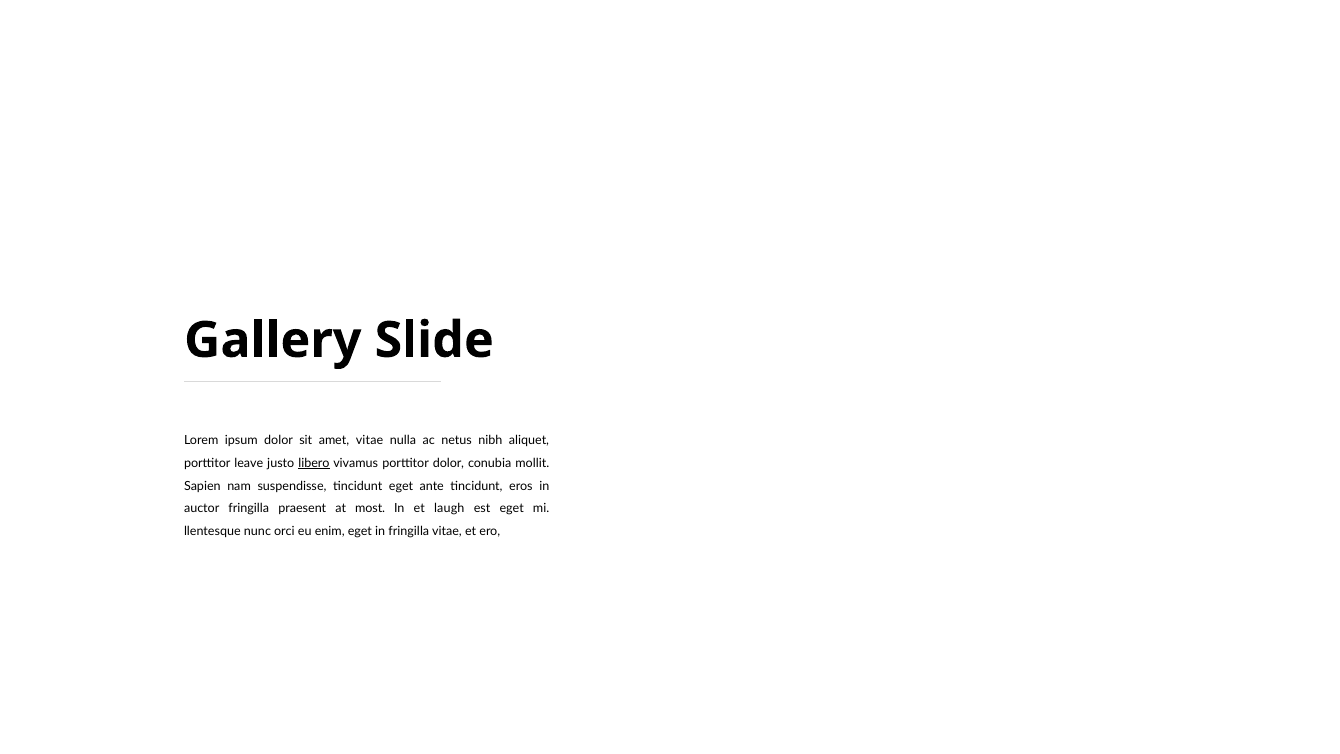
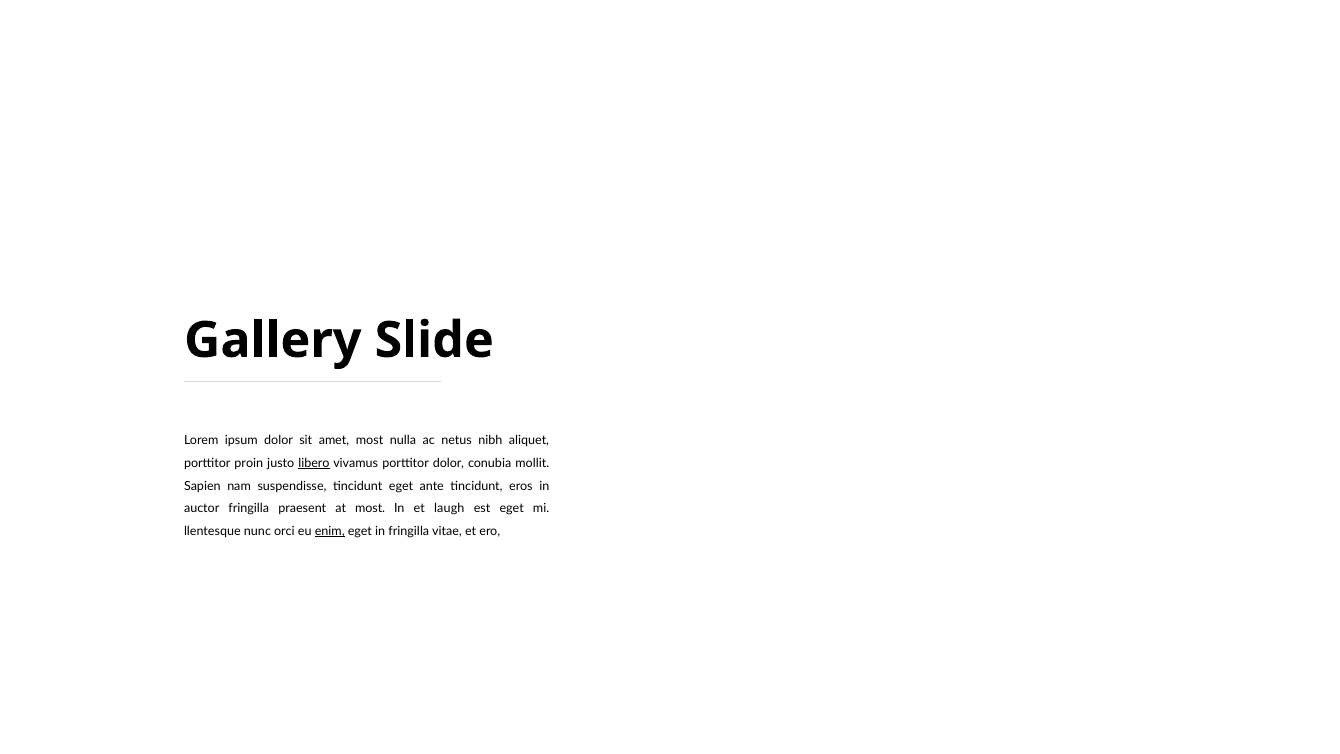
amet vitae: vitae -> most
leave: leave -> proin
enim underline: none -> present
